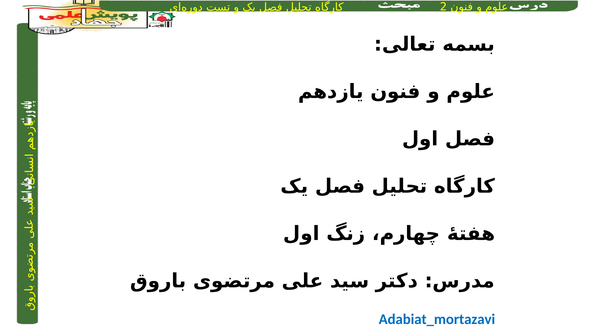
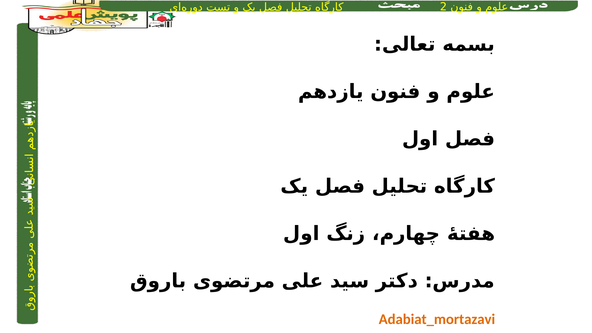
Adabiat_mortazavi colour: blue -> orange
